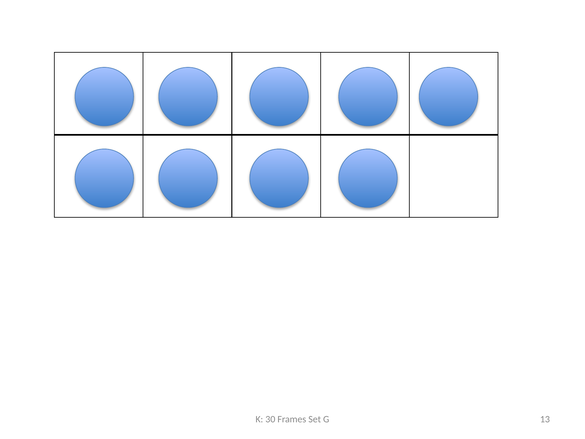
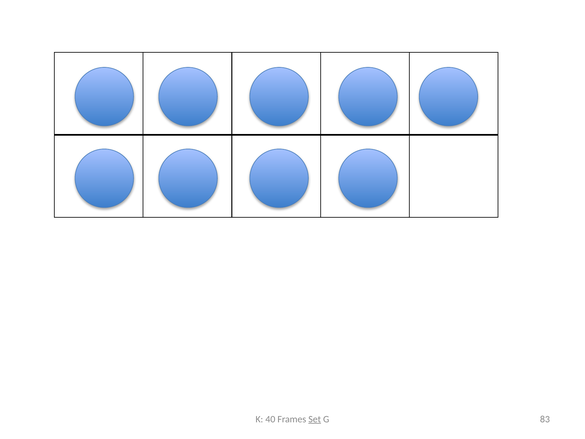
30: 30 -> 40
Set underline: none -> present
13: 13 -> 83
